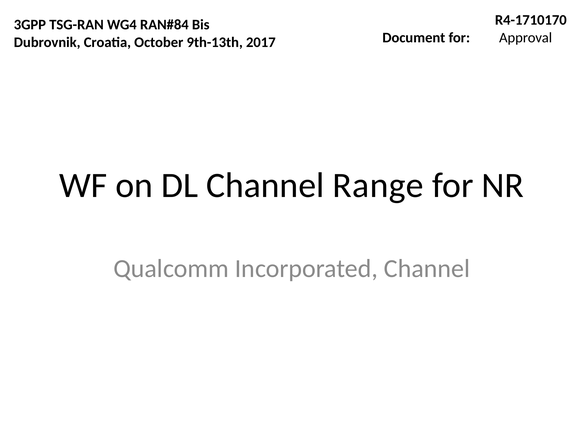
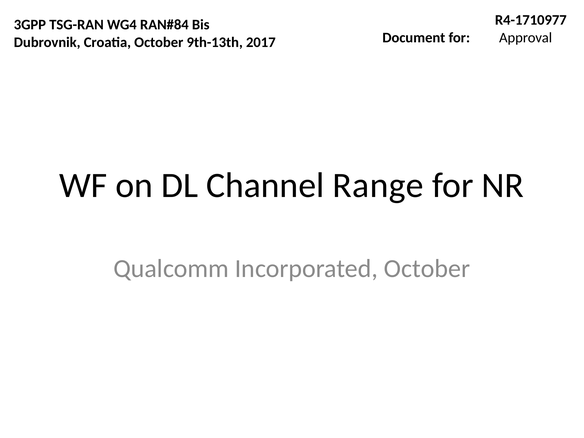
R4-1710170: R4-1710170 -> R4-1710977
Incorporated Channel: Channel -> October
